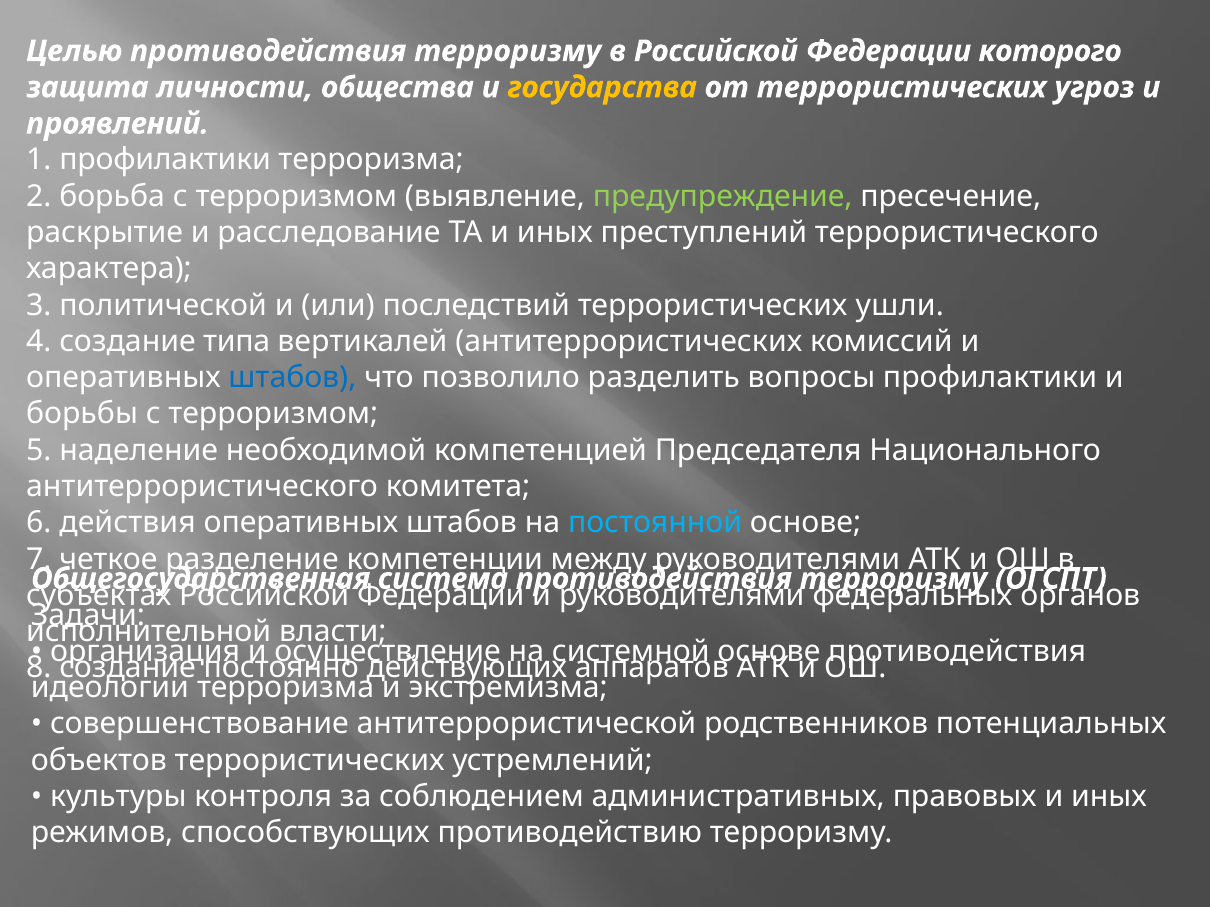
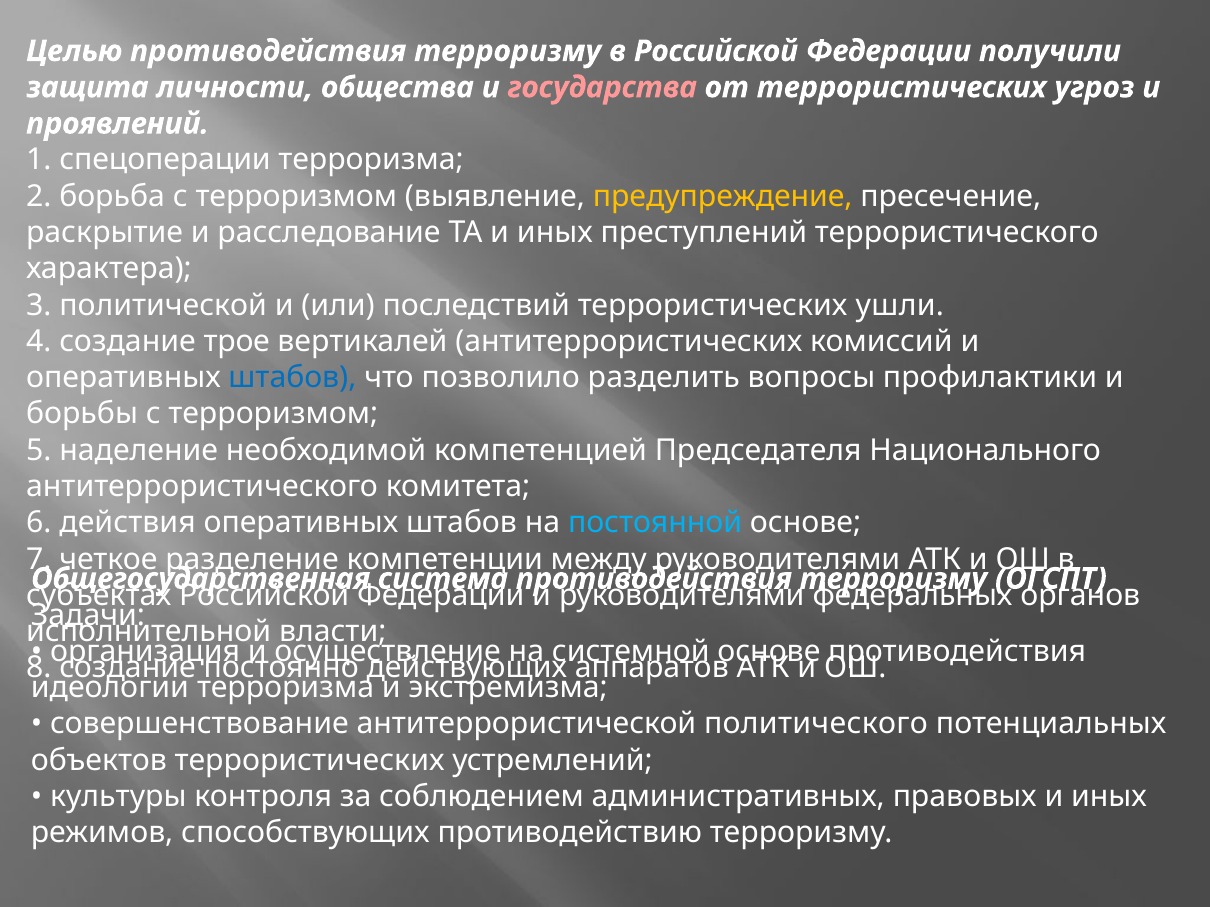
которого: которого -> получили
государства colour: yellow -> pink
1 профилактики: профилактики -> спецоперации
предупреждение colour: light green -> yellow
типа: типа -> трое
родственников: родственников -> политического
